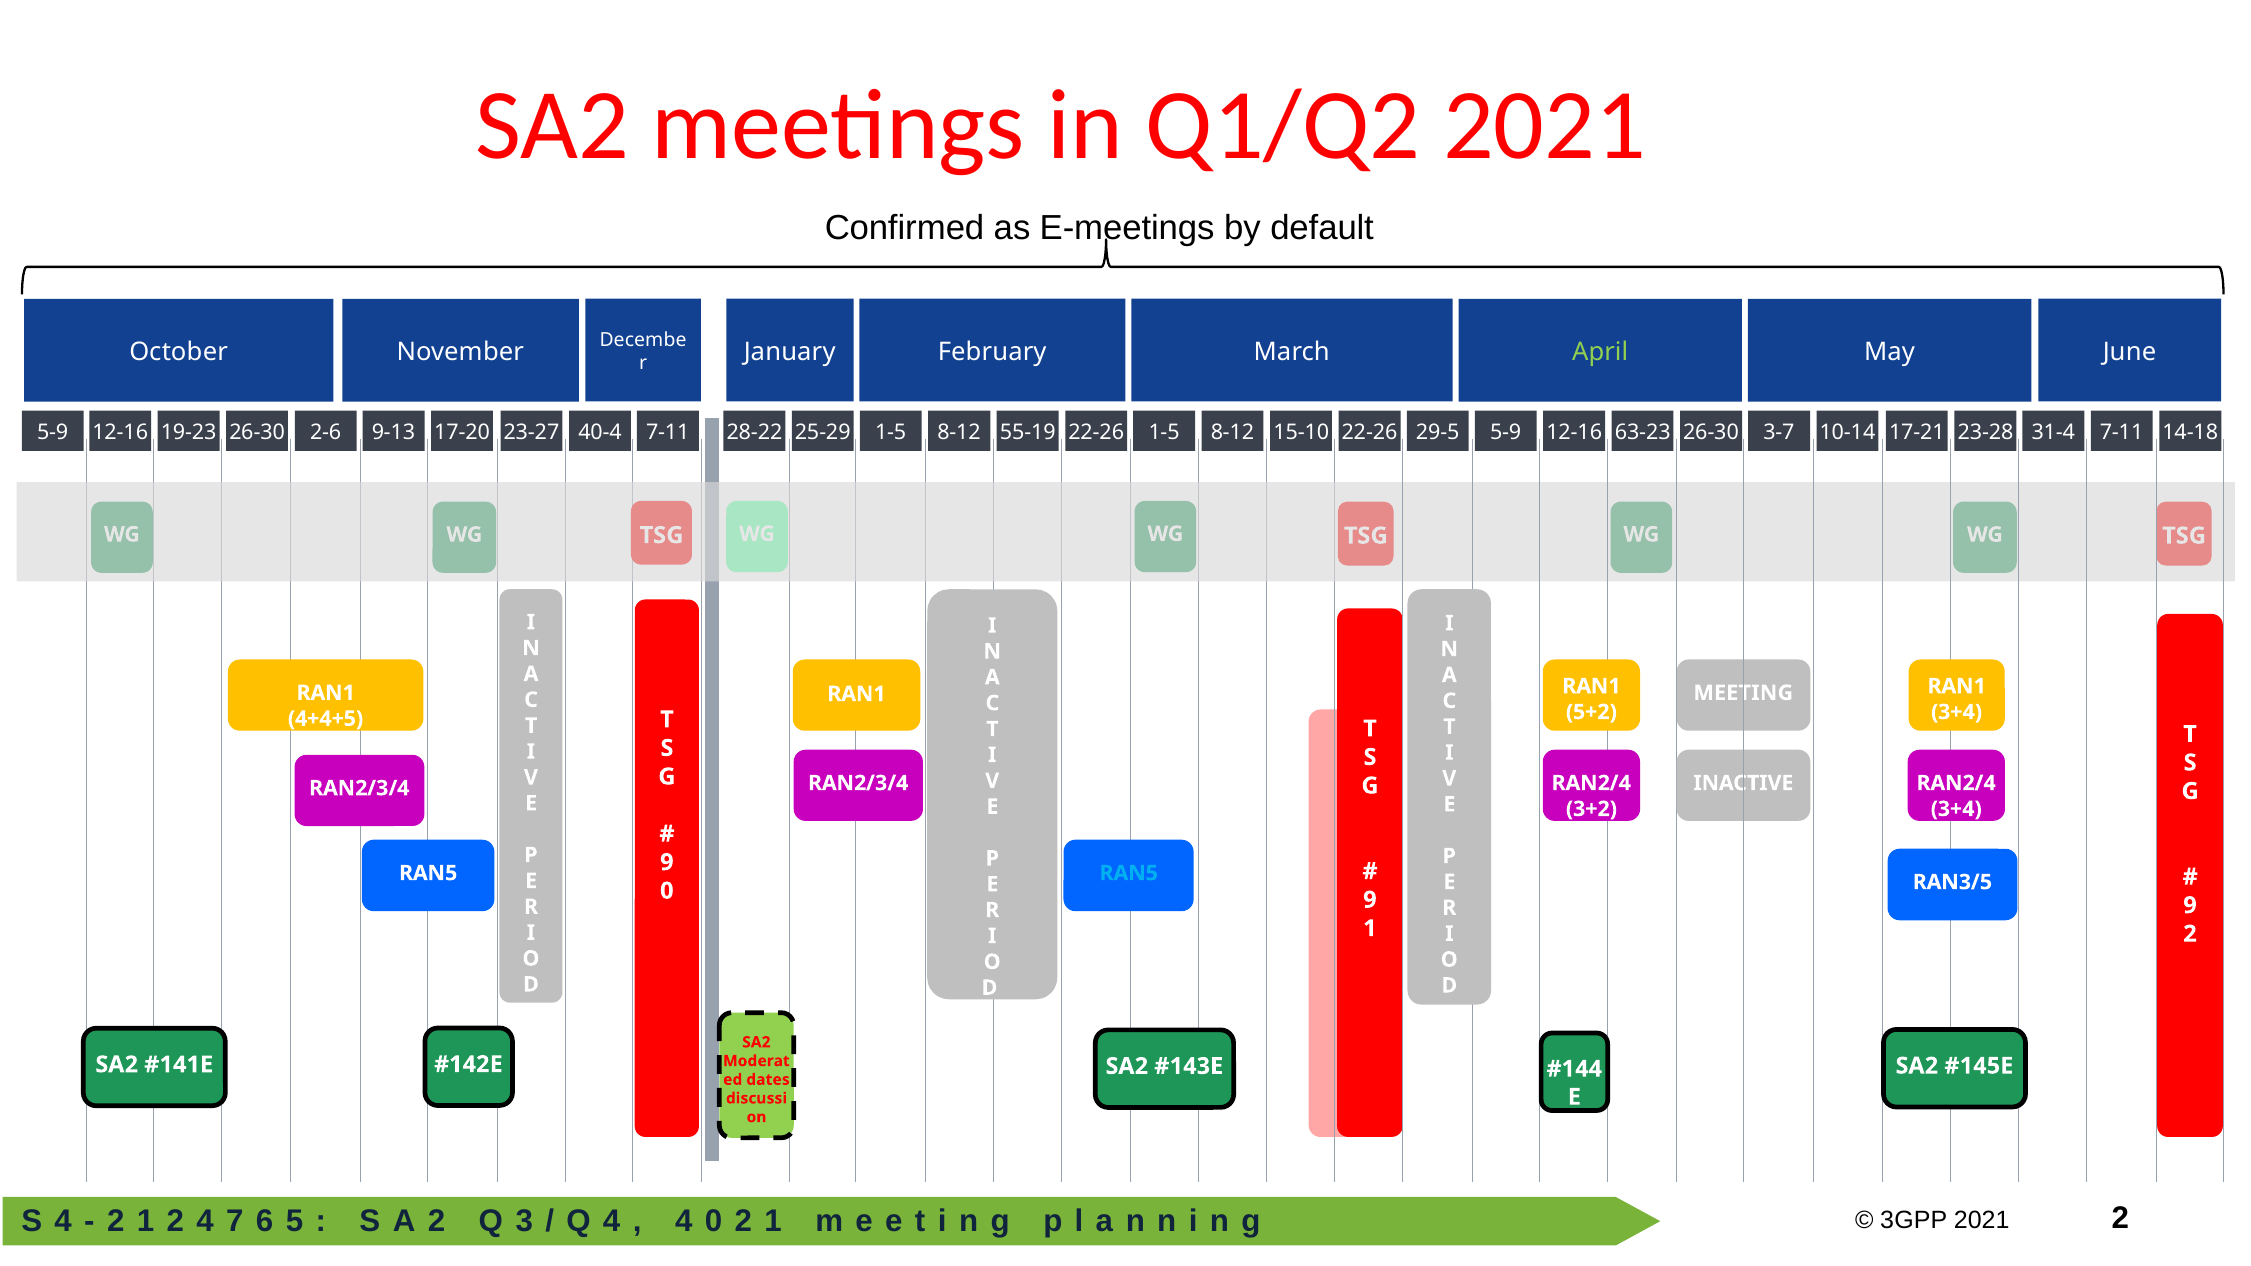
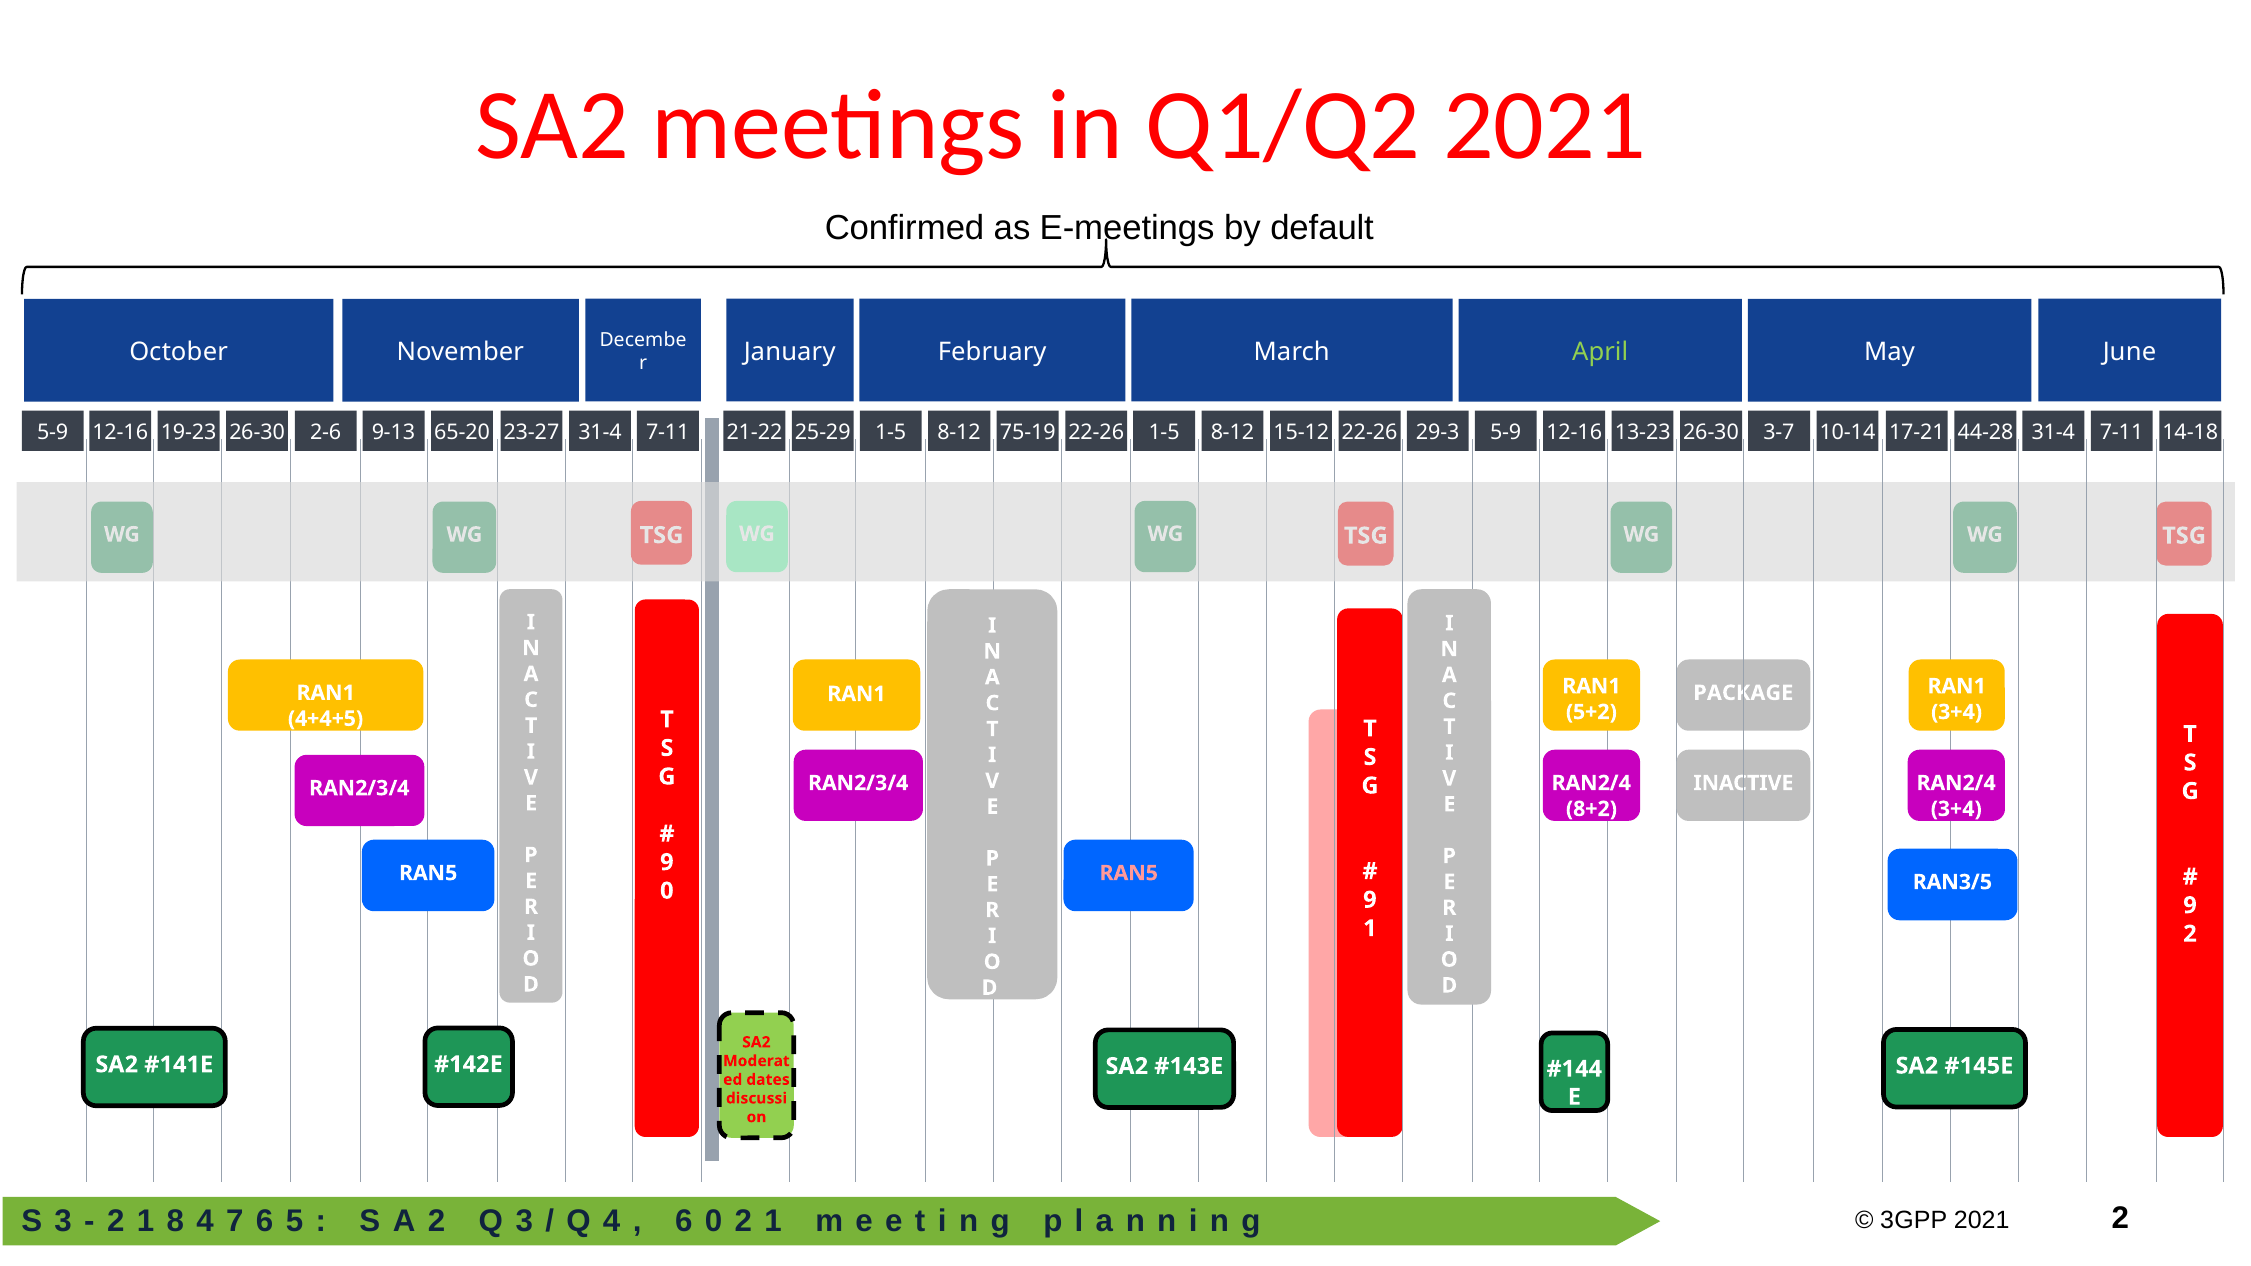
17-20: 17-20 -> 65-20
23-27 40-4: 40-4 -> 31-4
28-22: 28-22 -> 21-22
55-19: 55-19 -> 75-19
15-10: 15-10 -> 15-12
29-5: 29-5 -> 29-3
63-23: 63-23 -> 13-23
23-28: 23-28 -> 44-28
MEETING: MEETING -> PACKAGE
3+2: 3+2 -> 8+2
RAN5 at (1129, 873) colour: light blue -> pink
S 4: 4 -> 3
1 2: 2 -> 8
4 at (684, 1222): 4 -> 6
